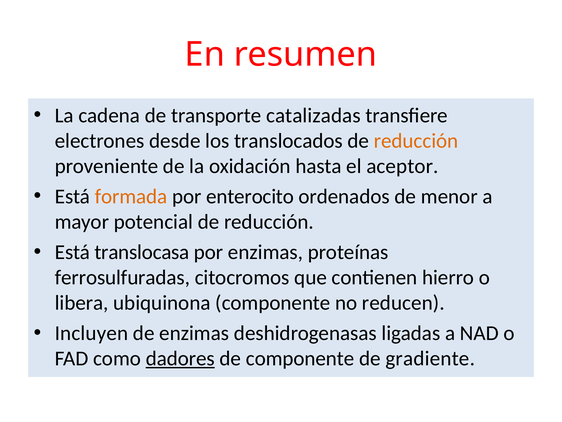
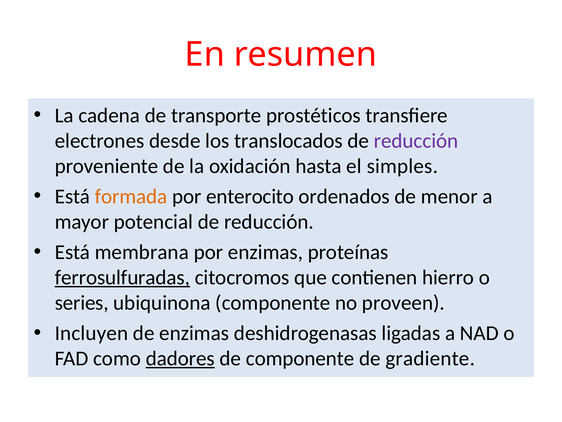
catalizadas: catalizadas -> prostéticos
reducción at (416, 141) colour: orange -> purple
aceptor: aceptor -> simples
translocasa: translocasa -> membrana
ferrosulfuradas underline: none -> present
libera: libera -> series
reducen: reducen -> proveen
